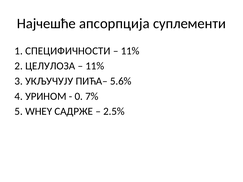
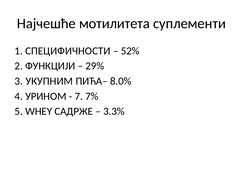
апсорпција: апсорпција -> мотилитета
11% at (130, 51): 11% -> 52%
ЦЕЛУЛОЗА: ЦЕЛУЛОЗА -> ФУНКЦИЈИ
11% at (95, 66): 11% -> 29%
УКЉУЧУЈУ: УКЉУЧУЈУ -> УКУПНИМ
5.6%: 5.6% -> 8.0%
0: 0 -> 7
2.5%: 2.5% -> 3.3%
